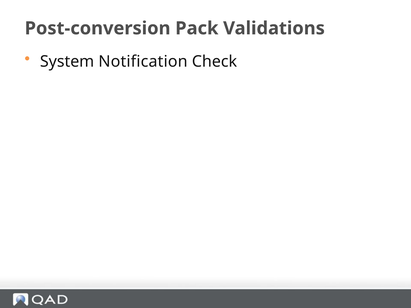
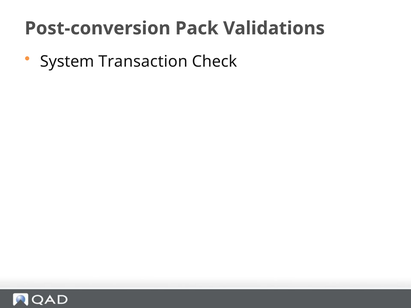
Notification: Notification -> Transaction
